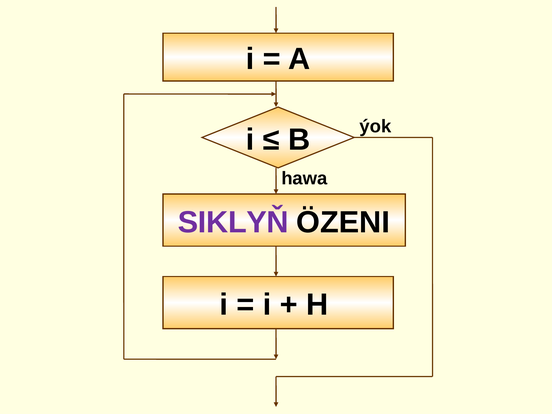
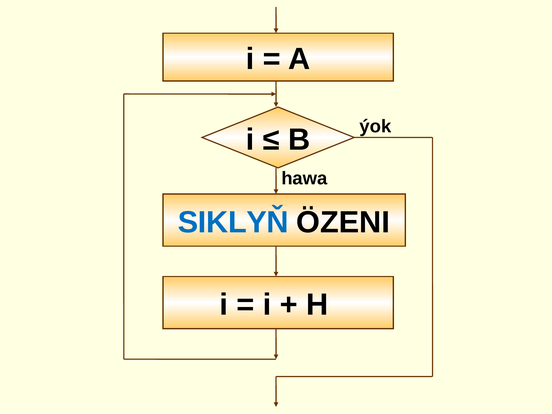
SIKLYŇ colour: purple -> blue
